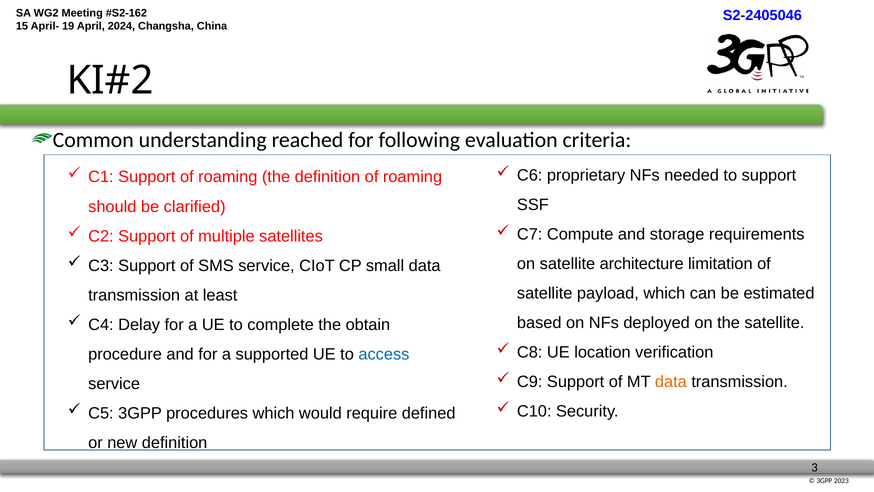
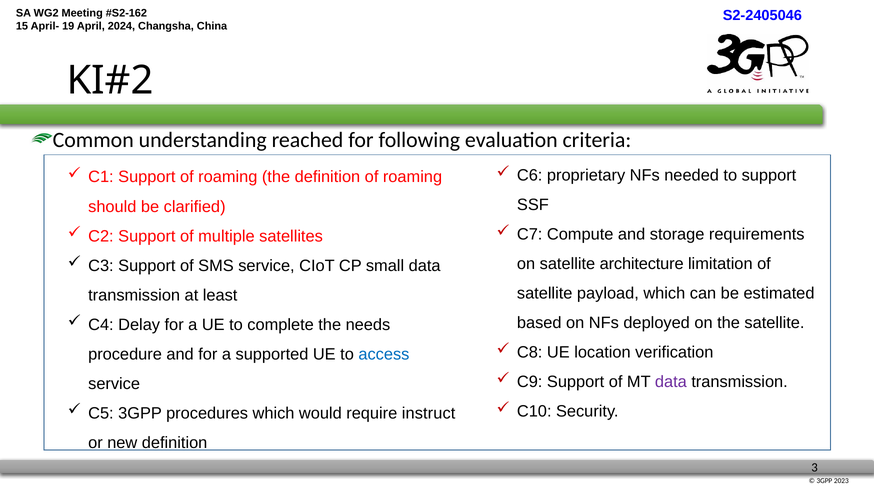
obtain: obtain -> needs
data at (671, 382) colour: orange -> purple
defined: defined -> instruct
